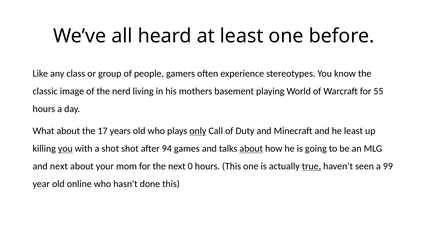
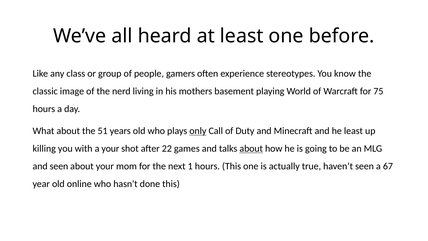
55: 55 -> 75
17: 17 -> 51
you at (65, 148) underline: present -> none
a shot: shot -> your
94: 94 -> 22
and next: next -> seen
0: 0 -> 1
true underline: present -> none
99: 99 -> 67
